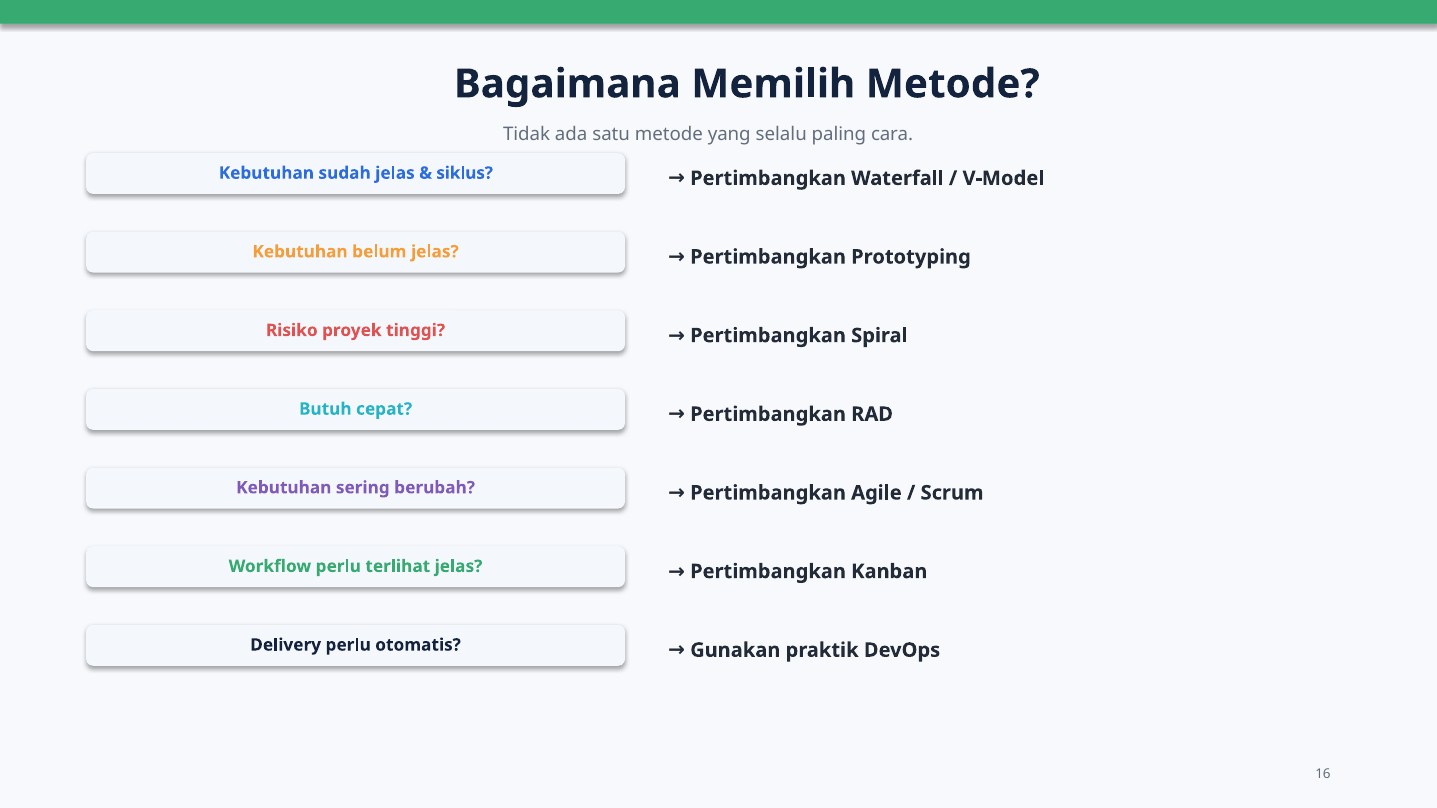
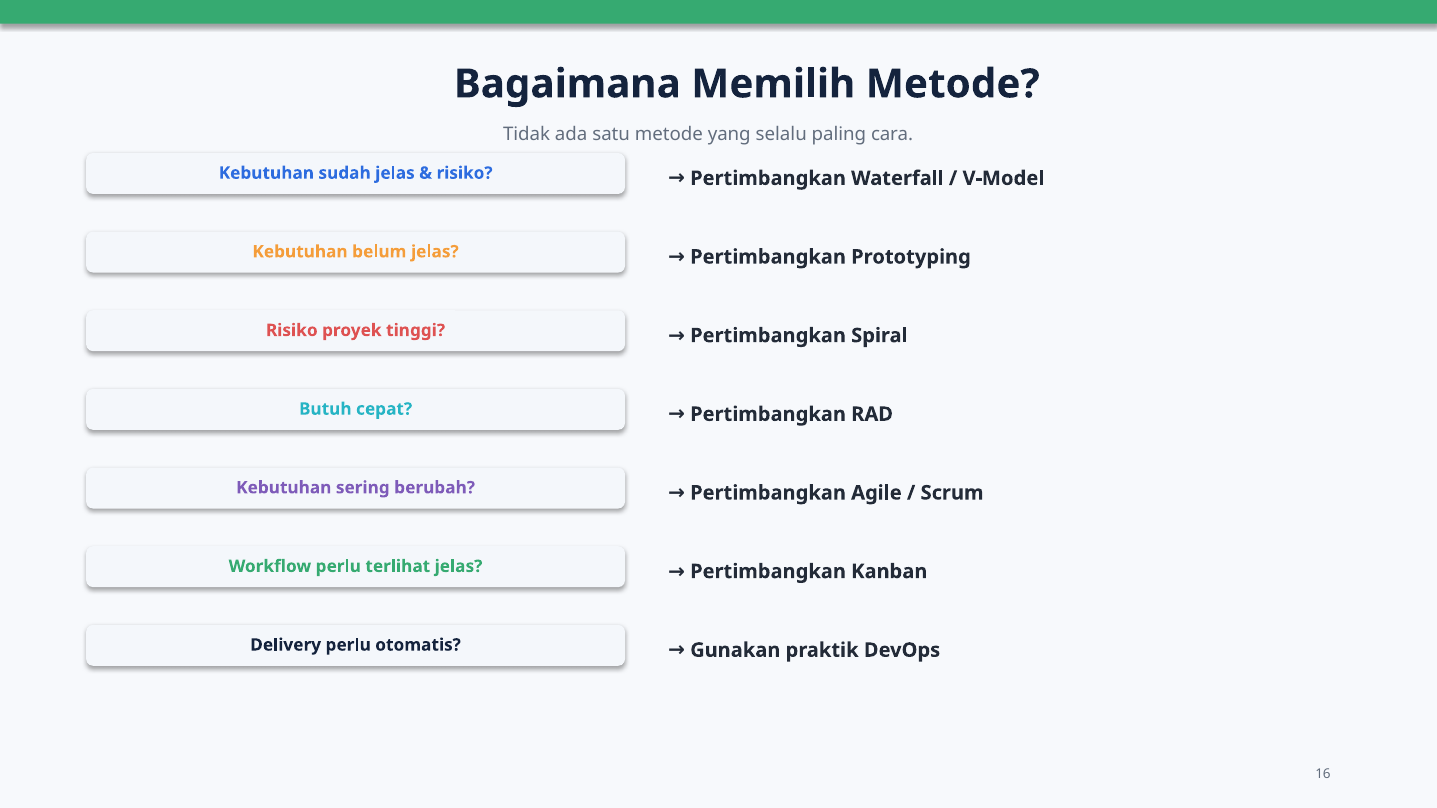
siklus at (465, 173): siklus -> risiko
